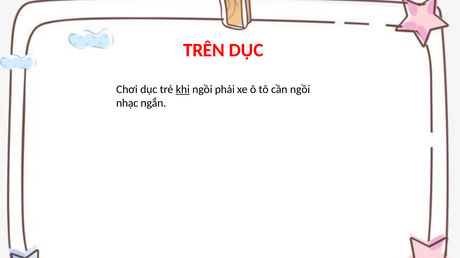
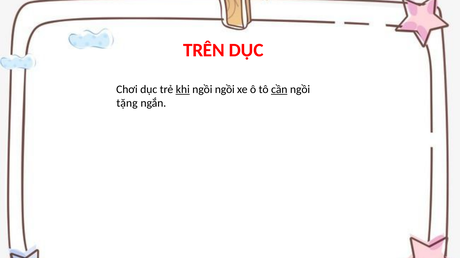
ngồi phải: phải -> ngồi
cần underline: none -> present
nhạc: nhạc -> tặng
